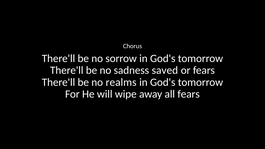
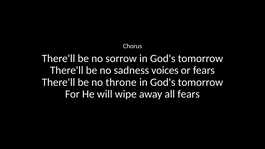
saved: saved -> voices
realms: realms -> throne
